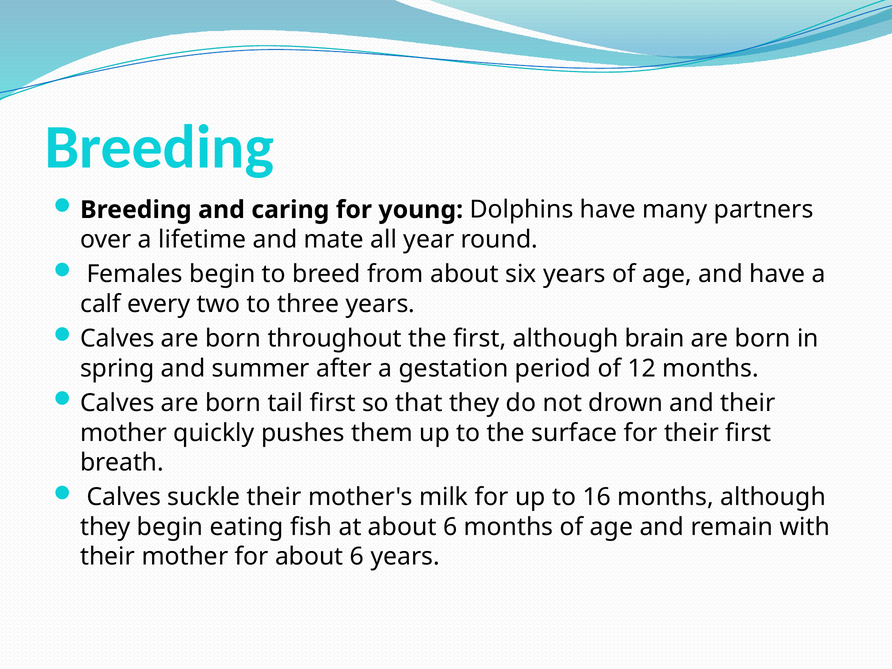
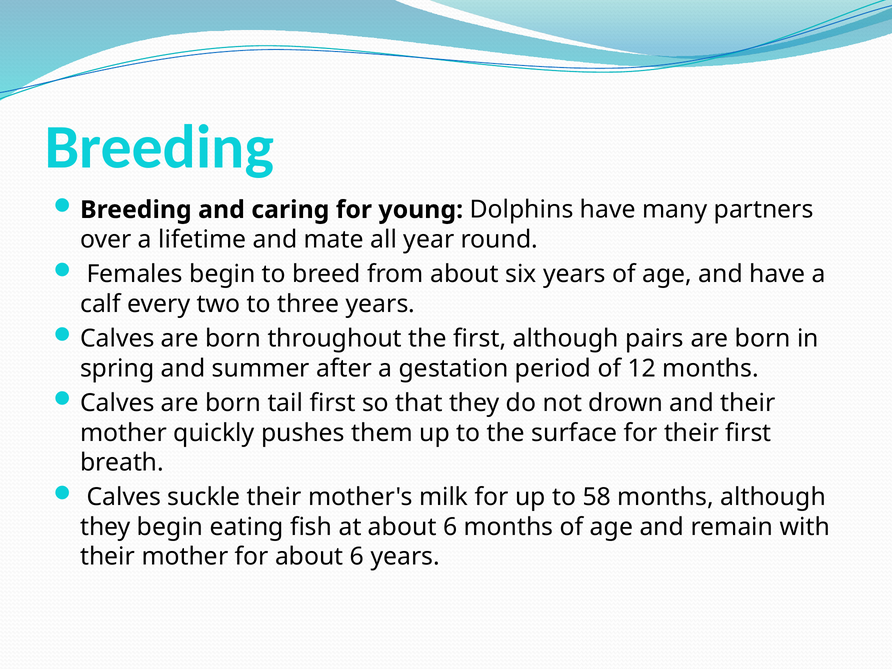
brain: brain -> pairs
16: 16 -> 58
